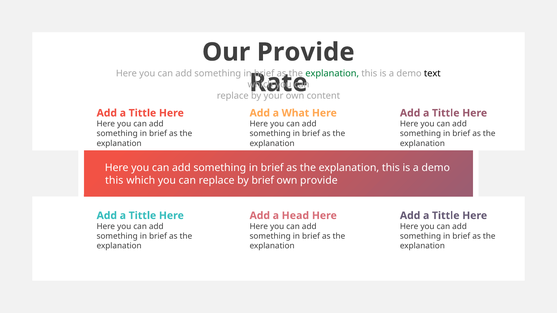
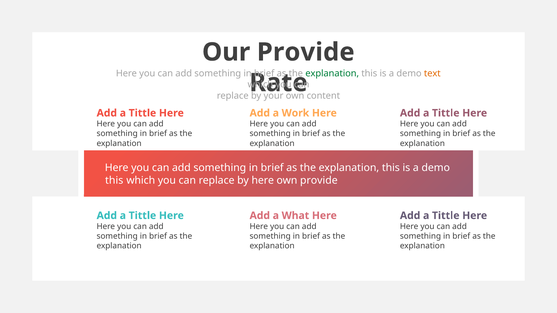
text colour: black -> orange
What: What -> Work
by brief: brief -> here
Head: Head -> What
